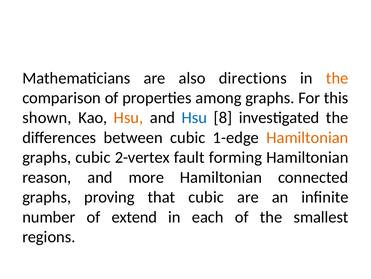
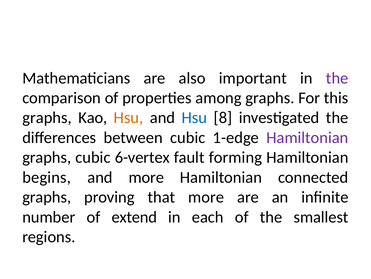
directions: directions -> important
the at (337, 78) colour: orange -> purple
shown at (47, 117): shown -> graphs
Hamiltonian at (307, 137) colour: orange -> purple
2-vertex: 2-vertex -> 6-vertex
reason: reason -> begins
that cubic: cubic -> more
